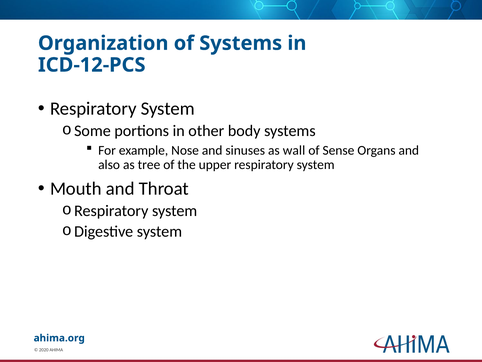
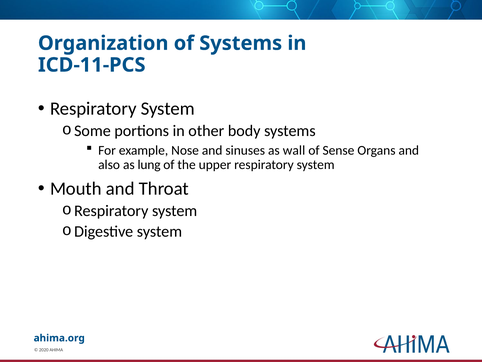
ICD-12-PCS: ICD-12-PCS -> ICD-11-PCS
tree: tree -> lung
